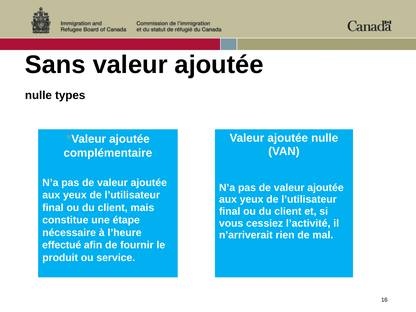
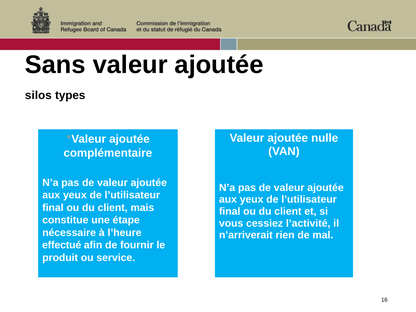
nulle at (38, 95): nulle -> silos
